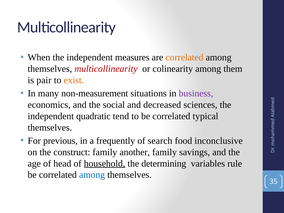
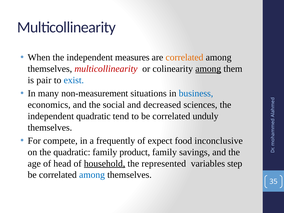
among at (208, 69) underline: none -> present
exist colour: orange -> blue
business colour: purple -> blue
typical: typical -> unduly
previous: previous -> compete
search: search -> expect
the construct: construct -> quadratic
another: another -> product
determining: determining -> represented
rule: rule -> step
